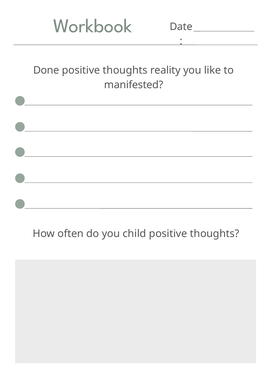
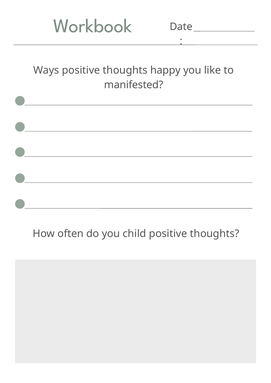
Done: Done -> Ways
reality: reality -> happy
